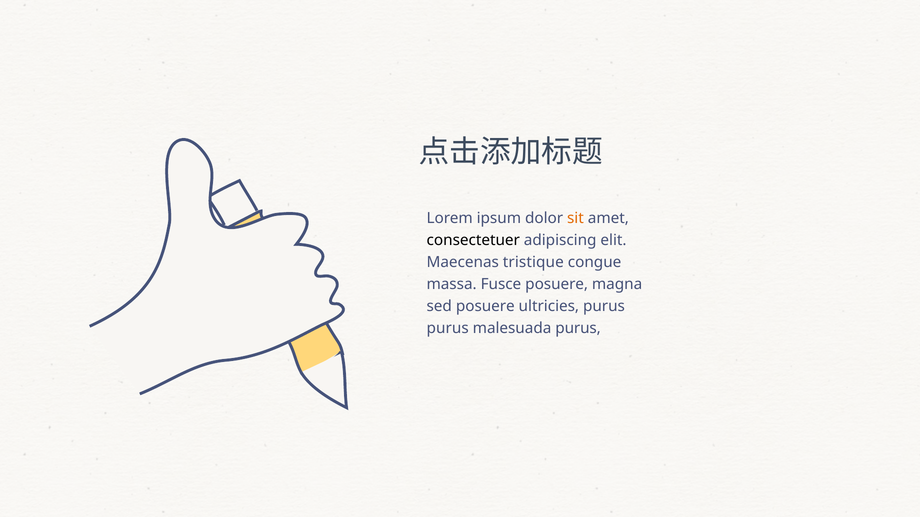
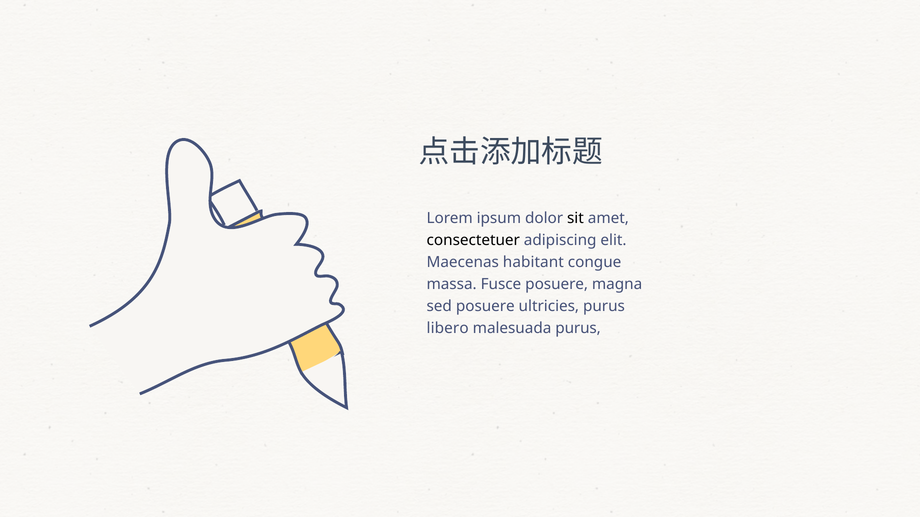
sit colour: orange -> black
tristique: tristique -> habitant
purus at (448, 329): purus -> libero
